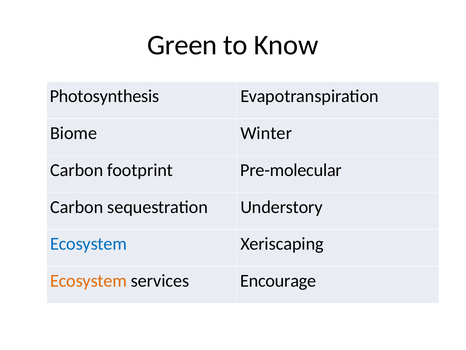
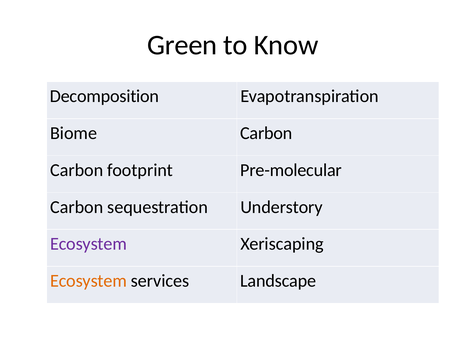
Photosynthesis: Photosynthesis -> Decomposition
Biome Winter: Winter -> Carbon
Ecosystem at (88, 244) colour: blue -> purple
Encourage: Encourage -> Landscape
